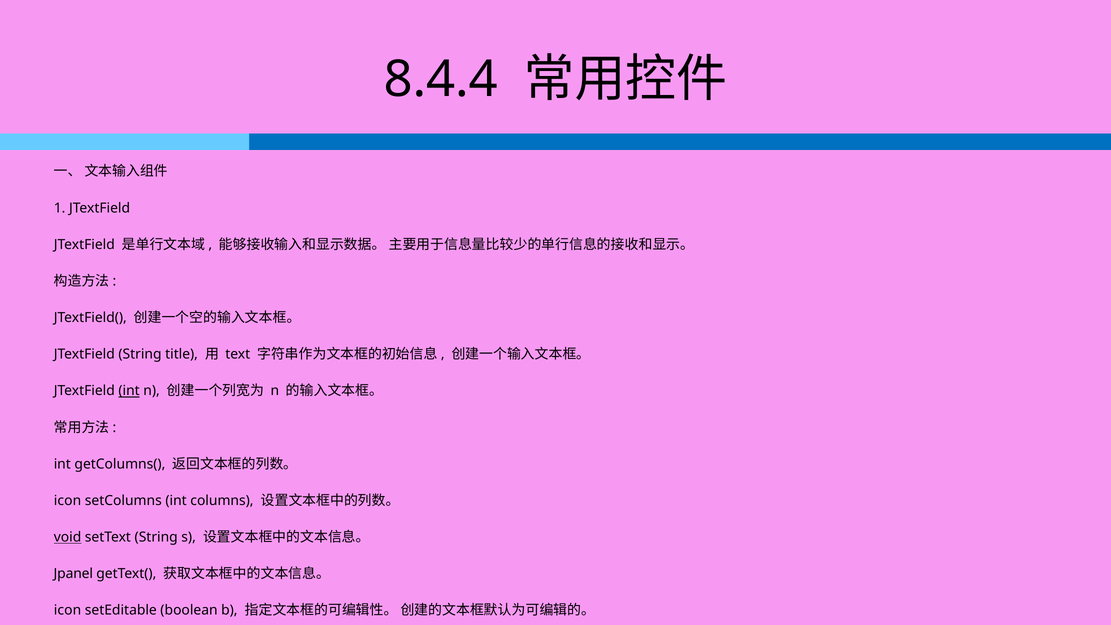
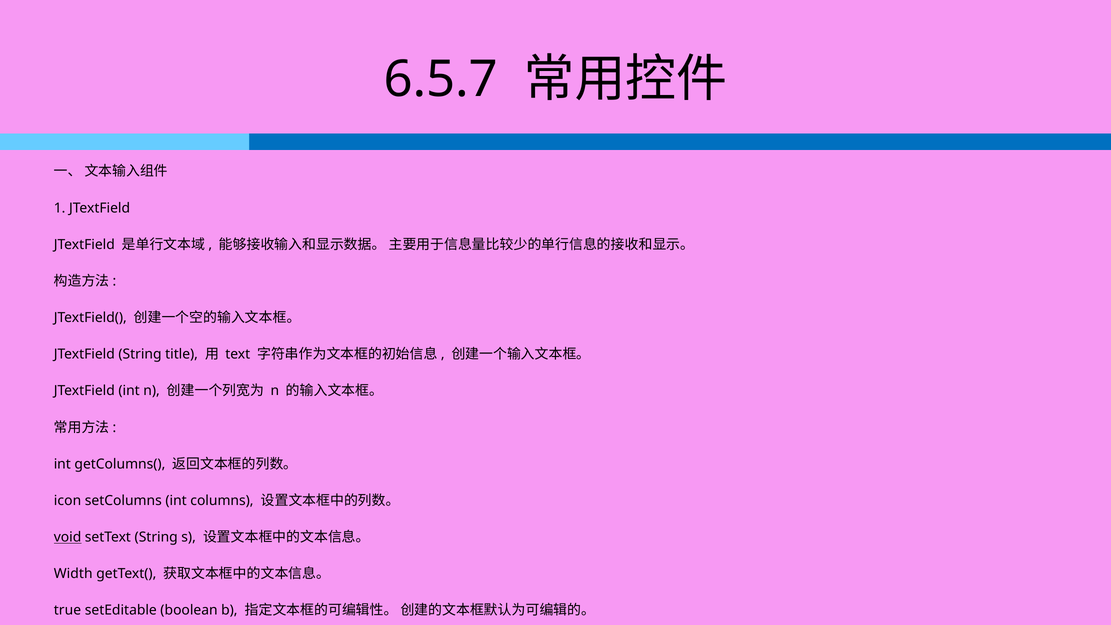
8.4.4: 8.4.4 -> 6.5.7
int at (129, 391) underline: present -> none
Jpanel: Jpanel -> Width
icon at (67, 610): icon -> true
